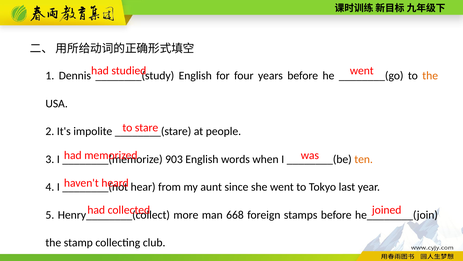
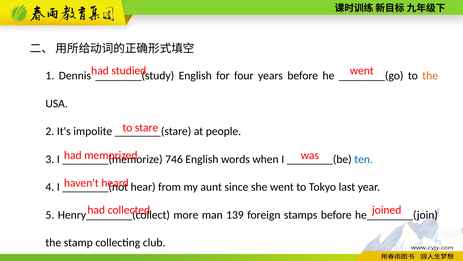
903: 903 -> 746
ten colour: orange -> blue
668: 668 -> 139
